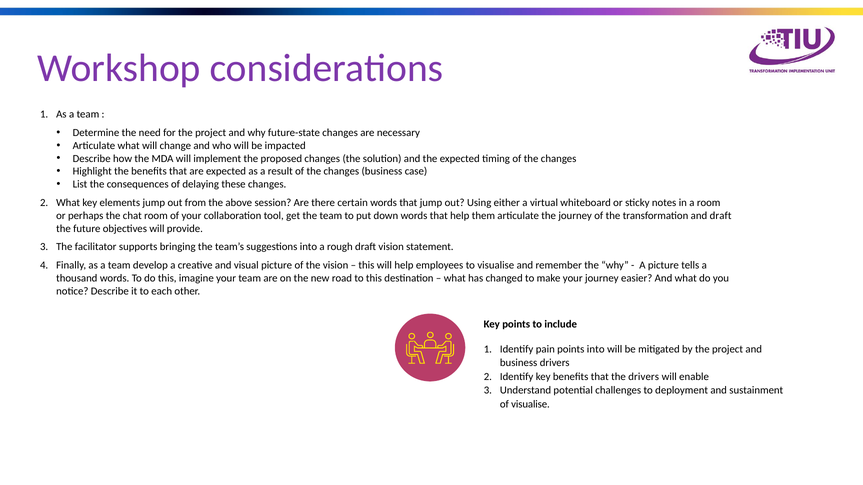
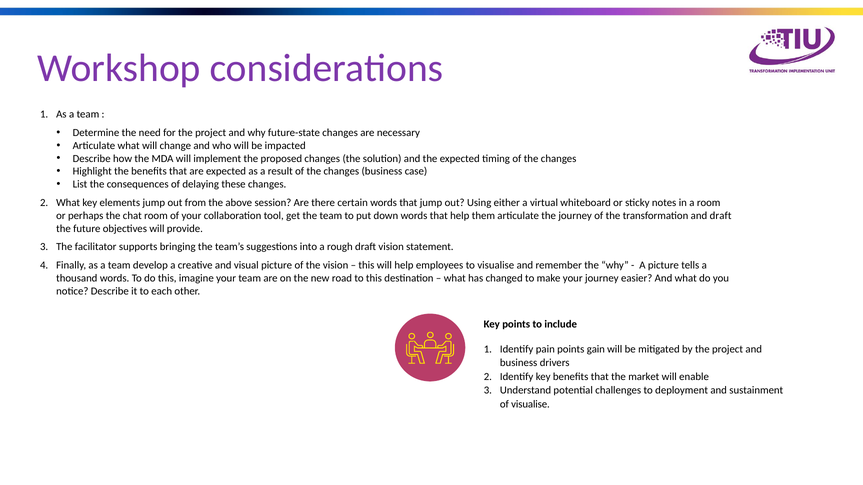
points into: into -> gain
the drivers: drivers -> market
